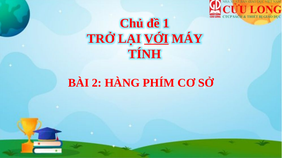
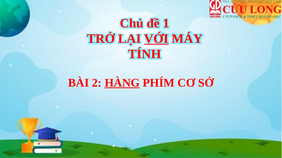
HÀNG underline: none -> present
